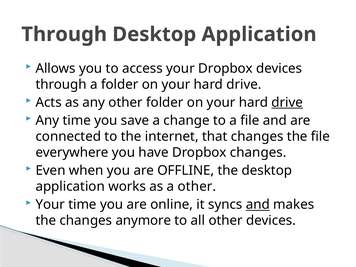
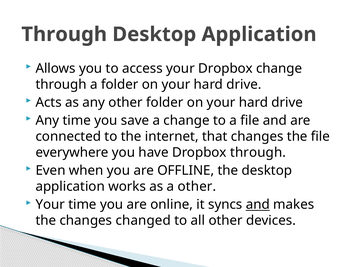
Dropbox devices: devices -> change
drive at (287, 102) underline: present -> none
Dropbox changes: changes -> through
anymore: anymore -> changed
